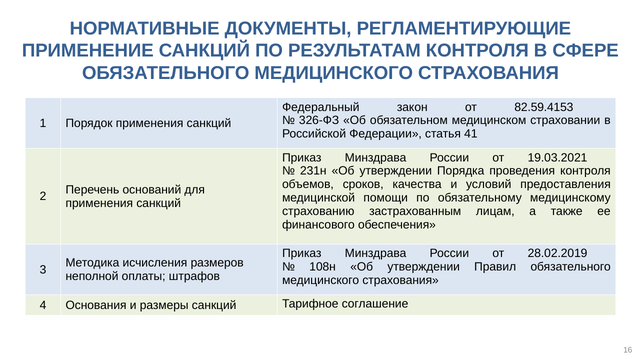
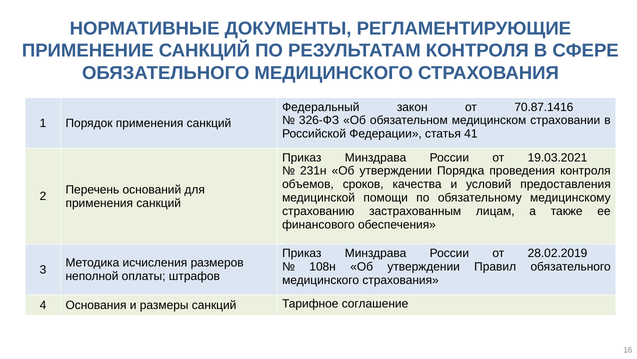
82.59.4153: 82.59.4153 -> 70.87.1416
